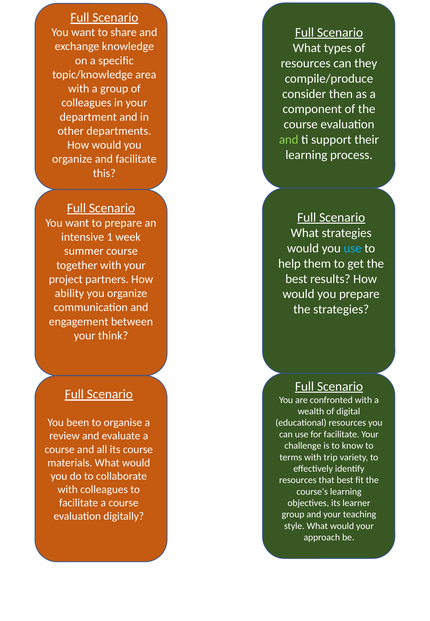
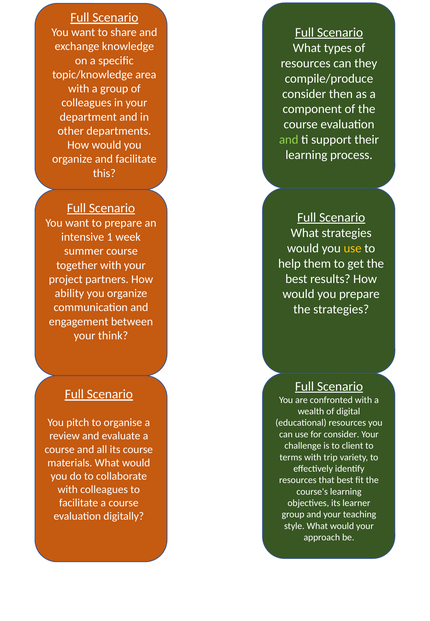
use at (353, 248) colour: light blue -> yellow
been: been -> pitch
for facilitate: facilitate -> consider
know: know -> client
